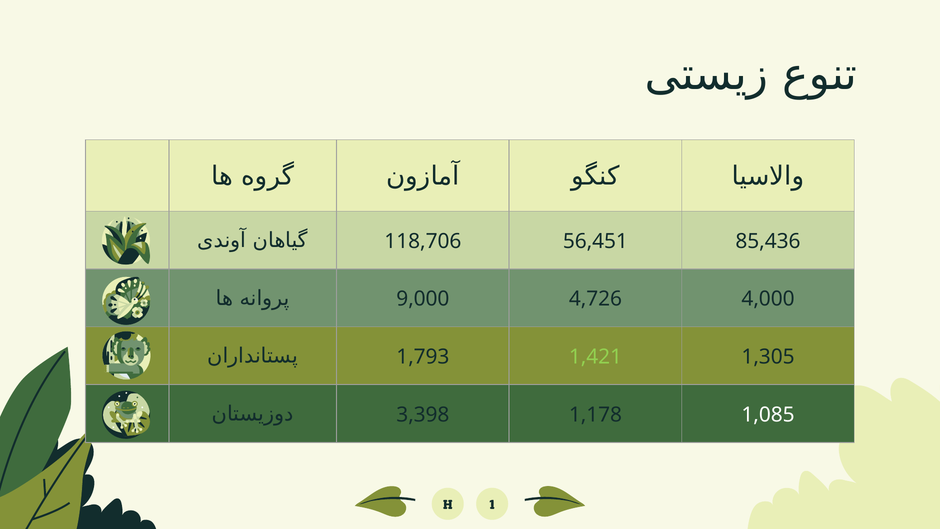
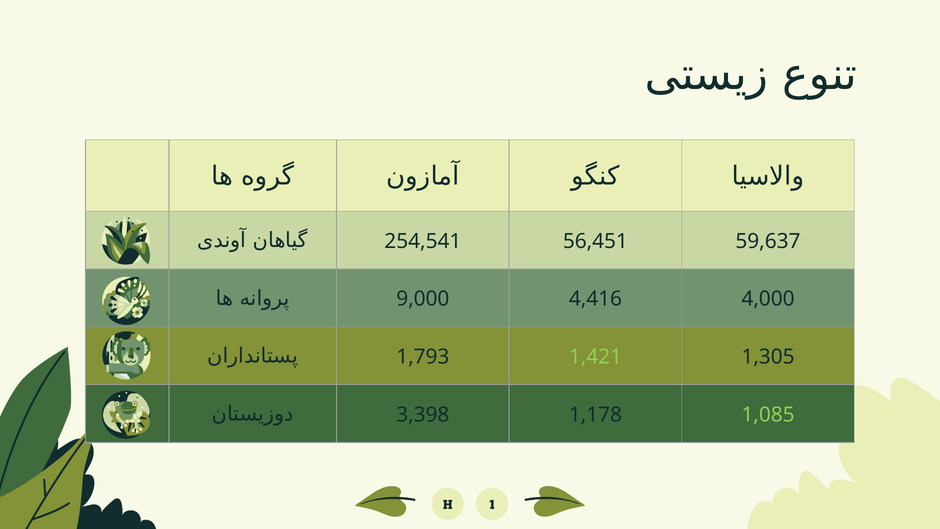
118,706: 118,706 -> 254,541
85,436: 85,436 -> 59,637
4,726: 4,726 -> 4,416
1,085 colour: white -> light green
